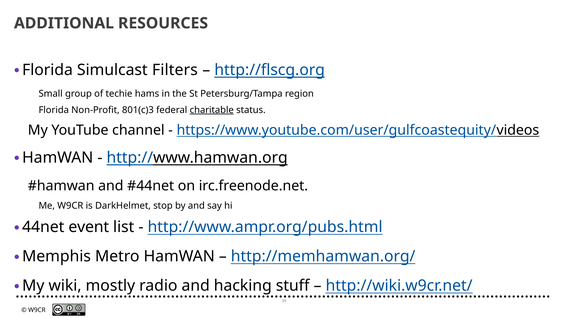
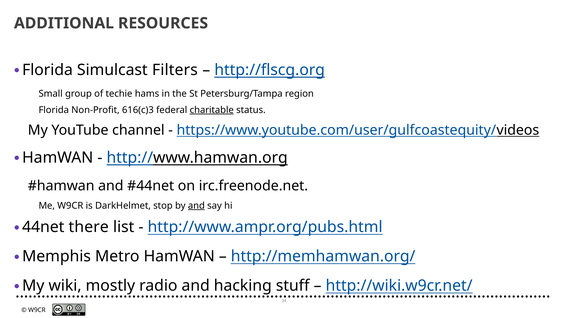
801(c)3: 801(c)3 -> 616(c)3
and at (196, 206) underline: none -> present
event: event -> there
